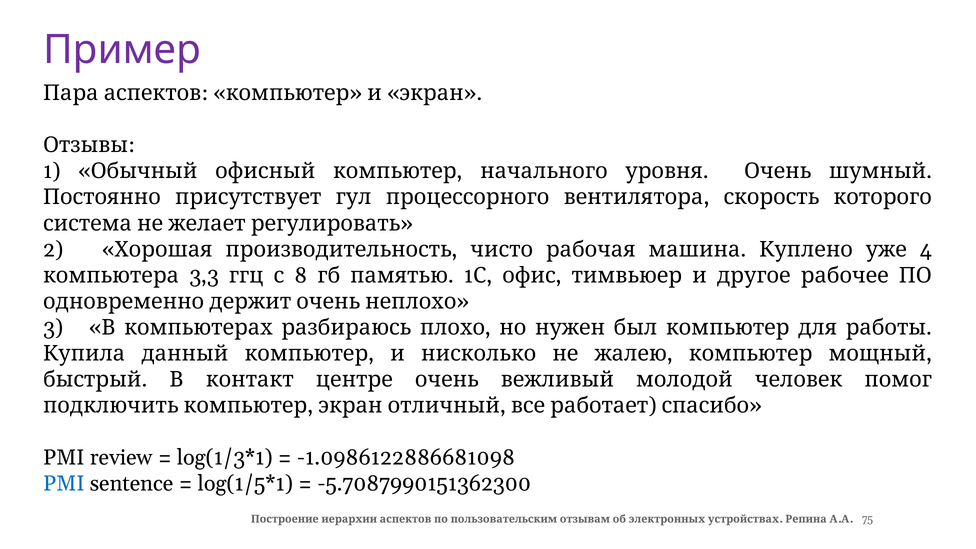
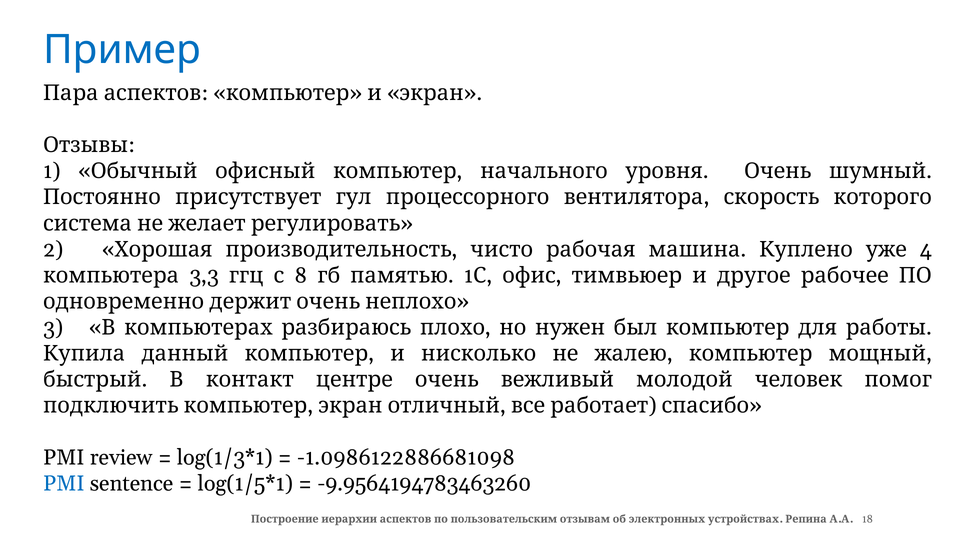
Пример colour: purple -> blue
-5.7087990151362300: -5.7087990151362300 -> -9.9564194783463260
75: 75 -> 18
